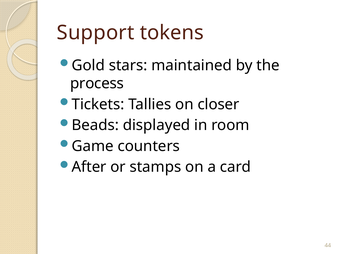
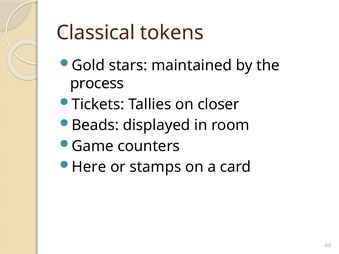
Support: Support -> Classical
After: After -> Here
